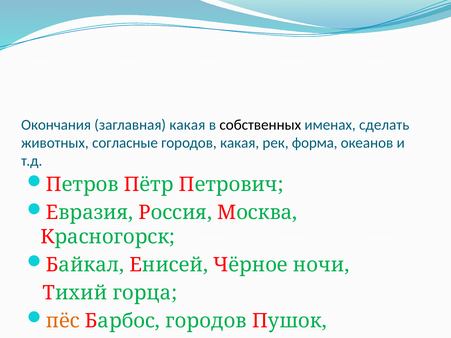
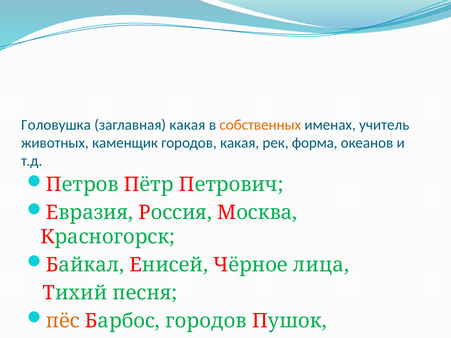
Окончания: Окончания -> Головушка
собственных colour: black -> orange
сделать: сделать -> учитель
согласные: согласные -> каменщик
ночи: ночи -> лица
горца: горца -> песня
